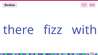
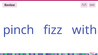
there: there -> pinch
